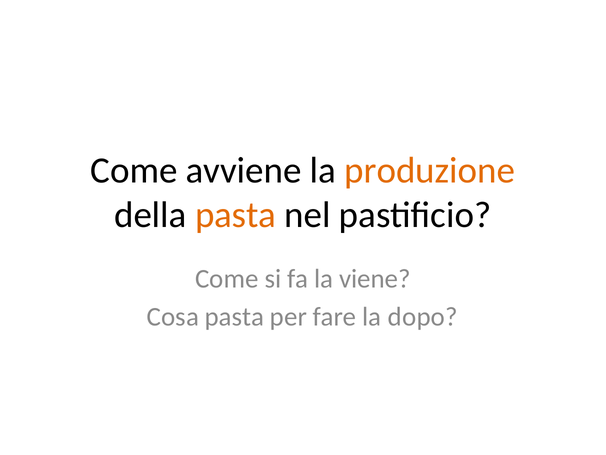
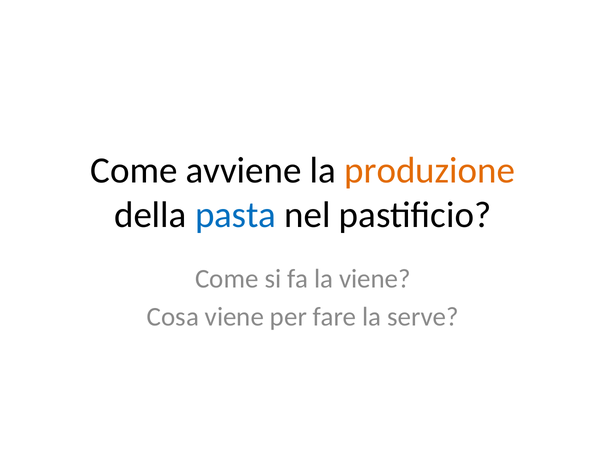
pasta at (236, 215) colour: orange -> blue
Cosa pasta: pasta -> viene
dopo: dopo -> serve
